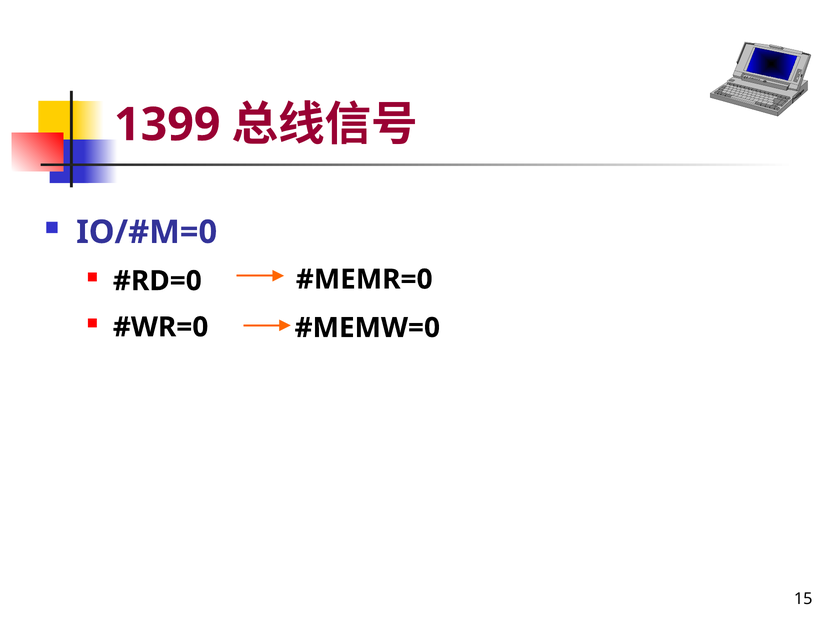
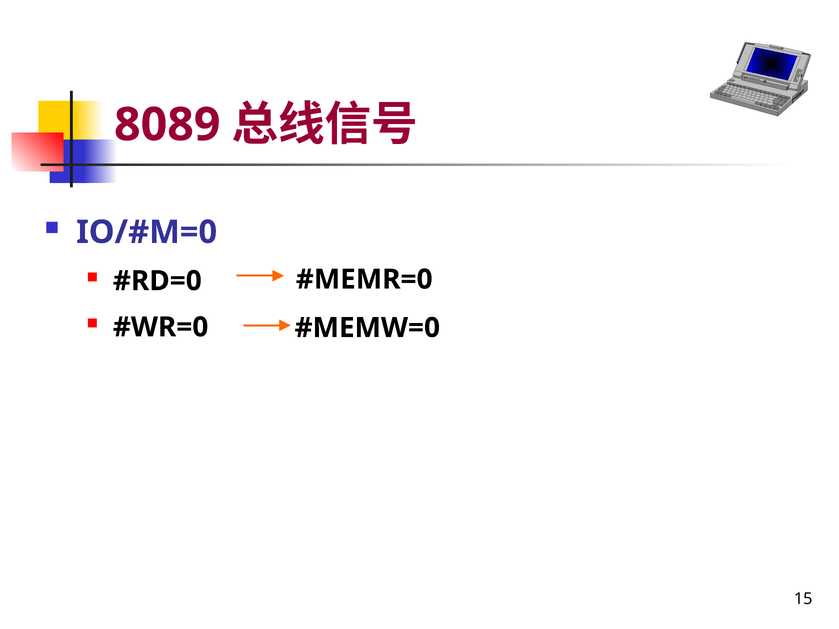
1399: 1399 -> 8089
